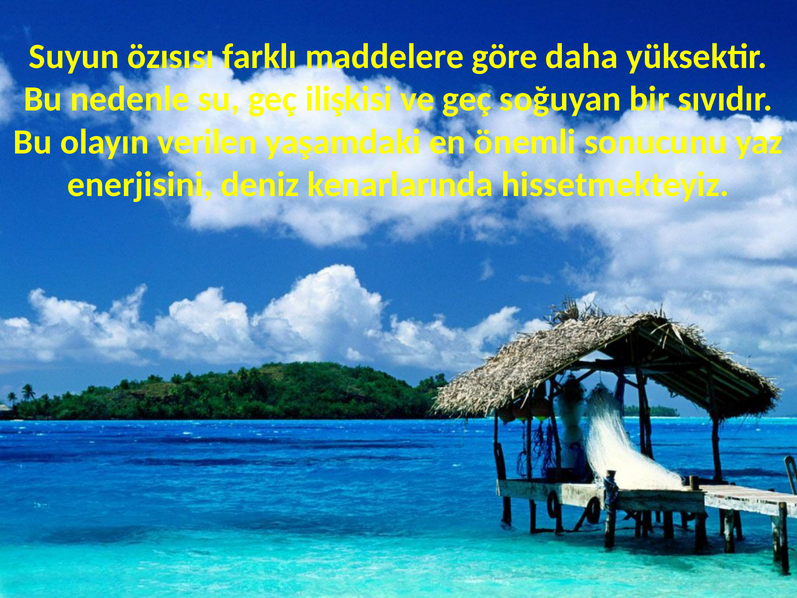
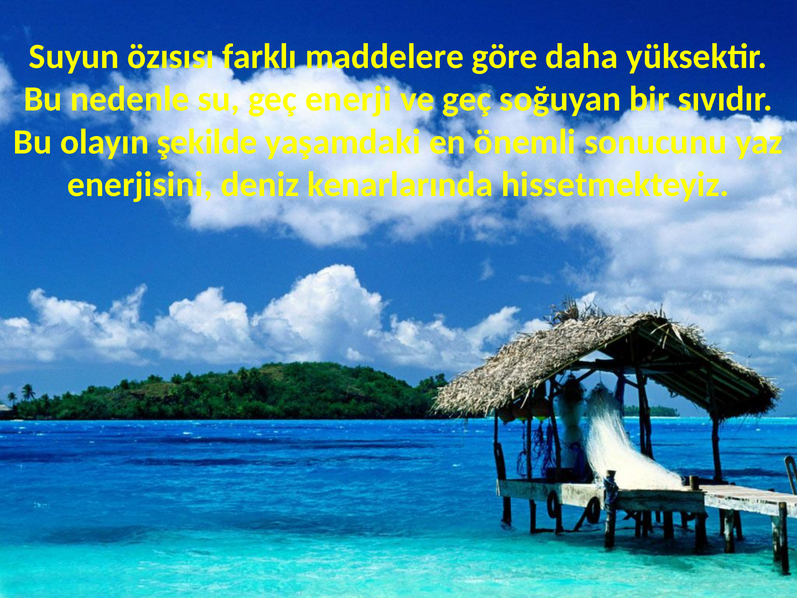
ilişkisi: ilişkisi -> enerji
verilen: verilen -> şekilde
